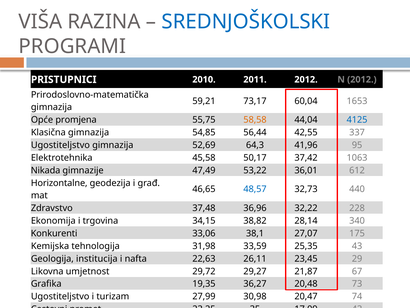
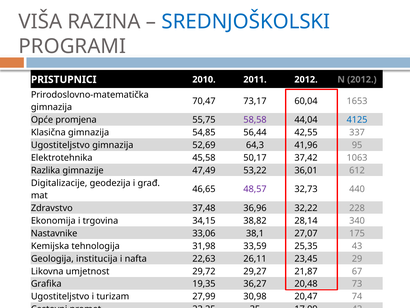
59,21: 59,21 -> 70,47
58,58 colour: orange -> purple
Nikada: Nikada -> Razlika
Horizontalne: Horizontalne -> Digitalizacije
48,57 colour: blue -> purple
Konkurenti: Konkurenti -> Nastavnike
